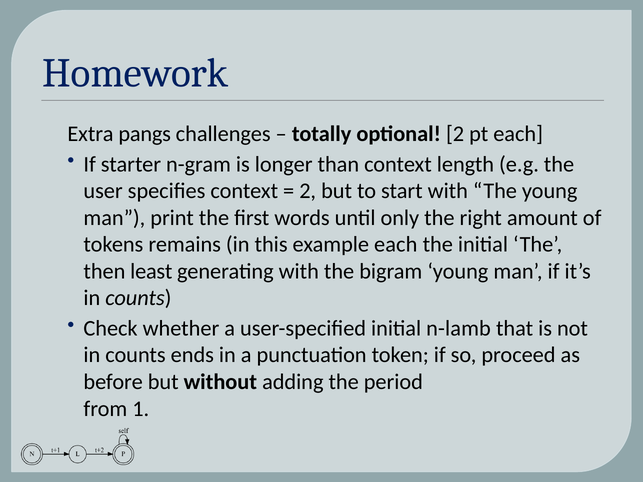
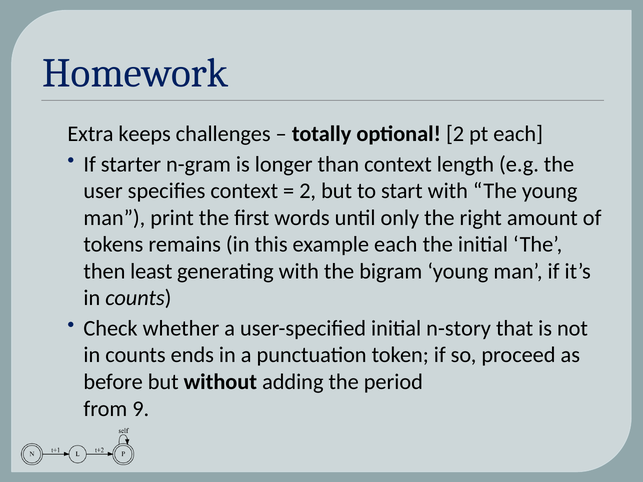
pangs: pangs -> keeps
n-lamb: n-lamb -> n-story
1: 1 -> 9
